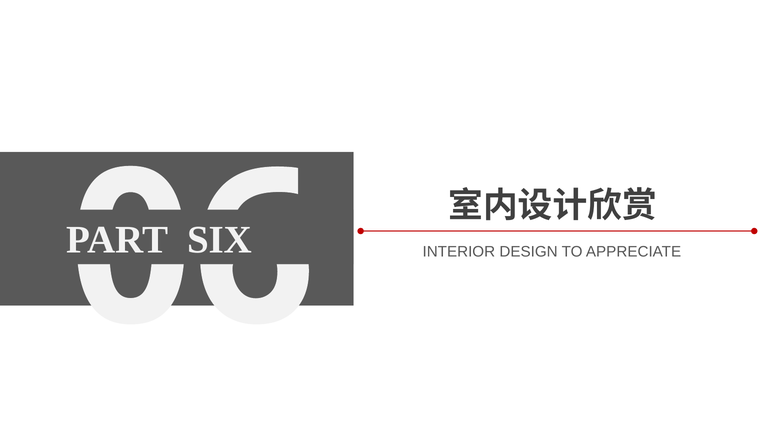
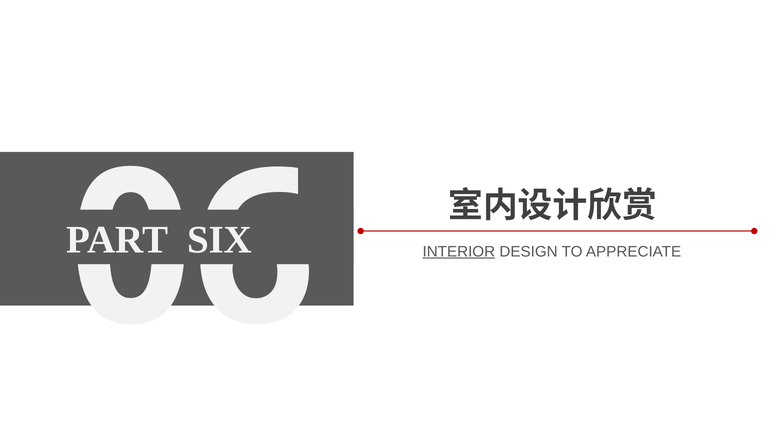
INTERIOR underline: none -> present
